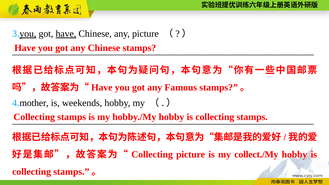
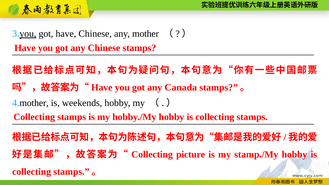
have at (66, 34) underline: present -> none
any picture: picture -> mother
Famous: Famous -> Canada
collect./My: collect./My -> stamp./My
